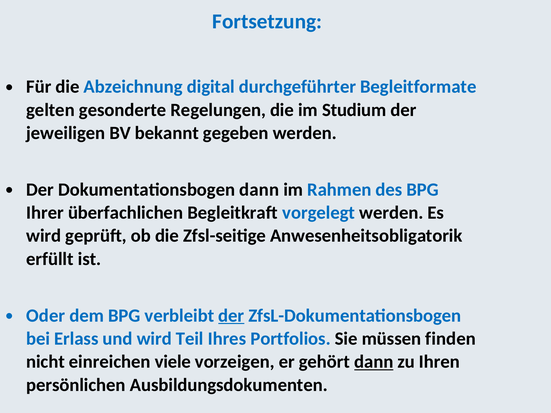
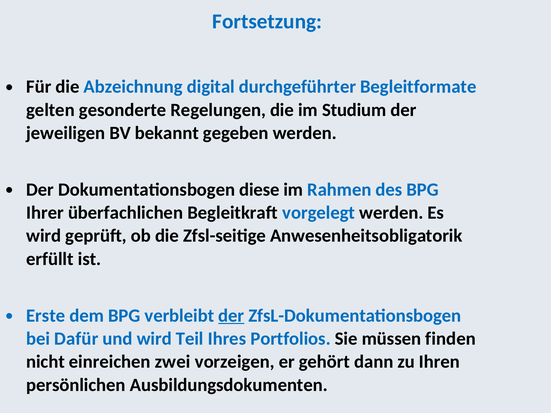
Dokumentationsbogen dann: dann -> diese
Oder: Oder -> Erste
Erlass: Erlass -> Dafür
viele: viele -> zwei
dann at (374, 362) underline: present -> none
